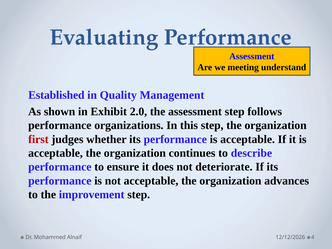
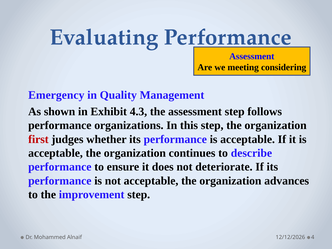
understand: understand -> considering
Established: Established -> Emergency
2.0: 2.0 -> 4.3
